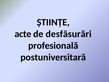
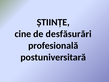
acte: acte -> cine
